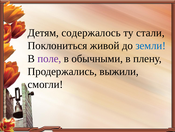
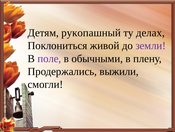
содержалось: содержалось -> рукопашный
стали: стали -> делах
земли colour: blue -> purple
